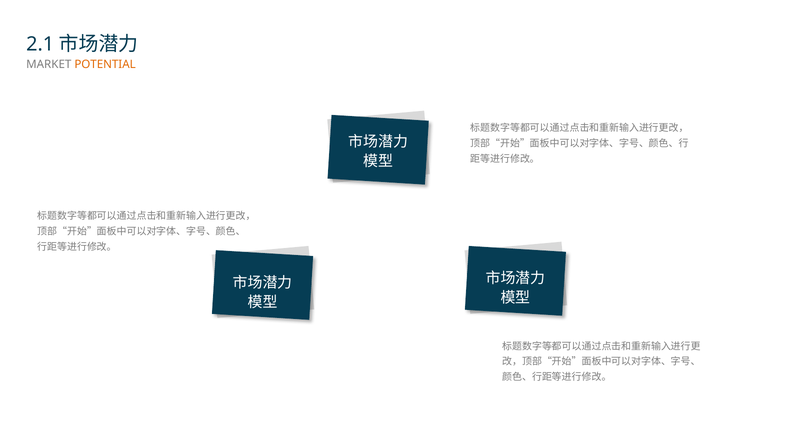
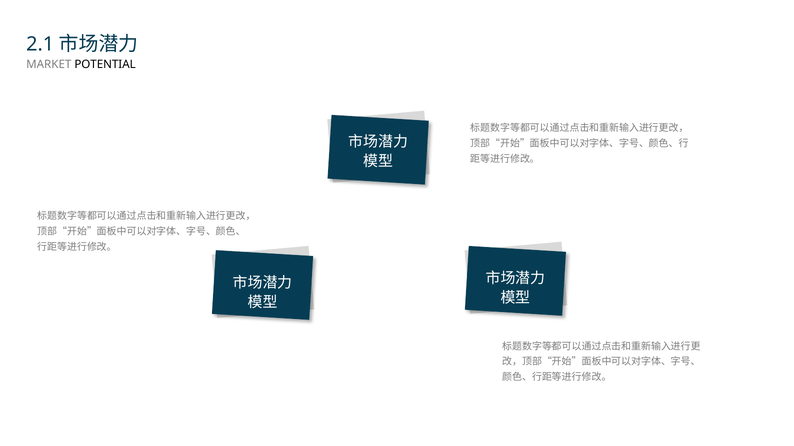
POTENTIAL colour: orange -> black
